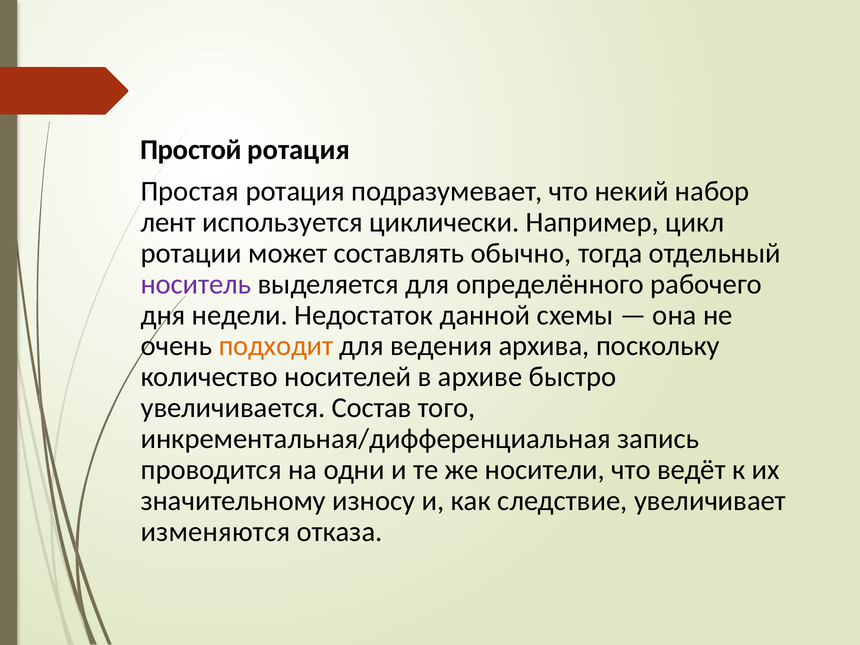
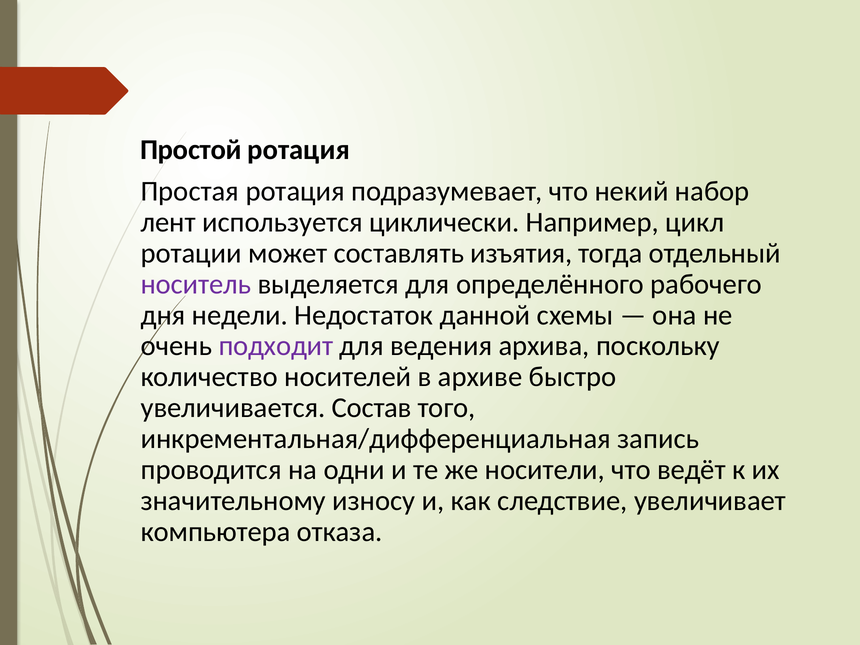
обычно: обычно -> изъятия
подходит colour: orange -> purple
изменяются: изменяются -> компьютера
